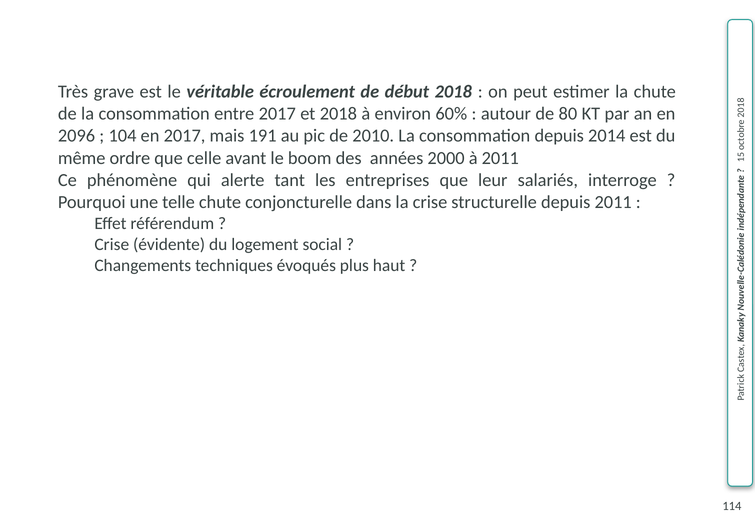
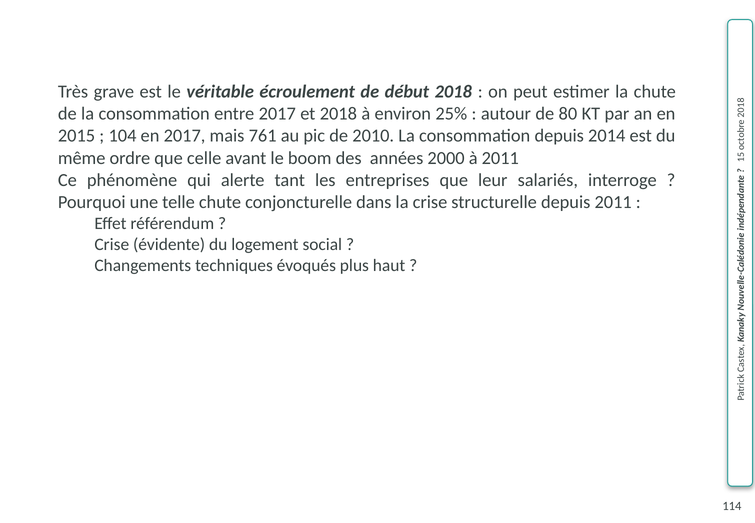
60%: 60% -> 25%
2096: 2096 -> 2015
191: 191 -> 761
